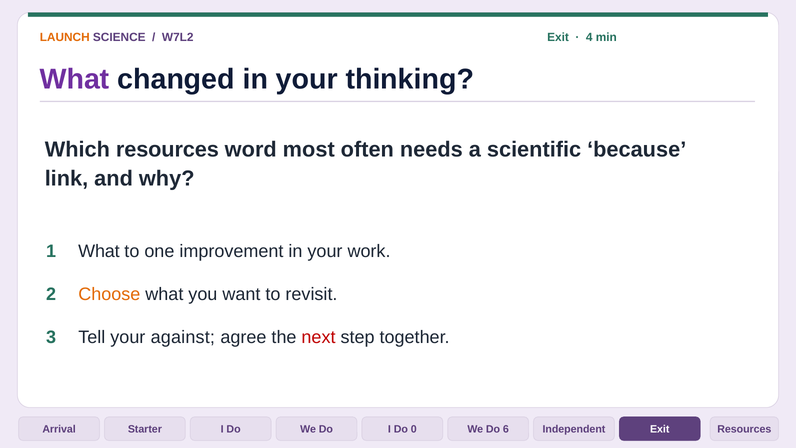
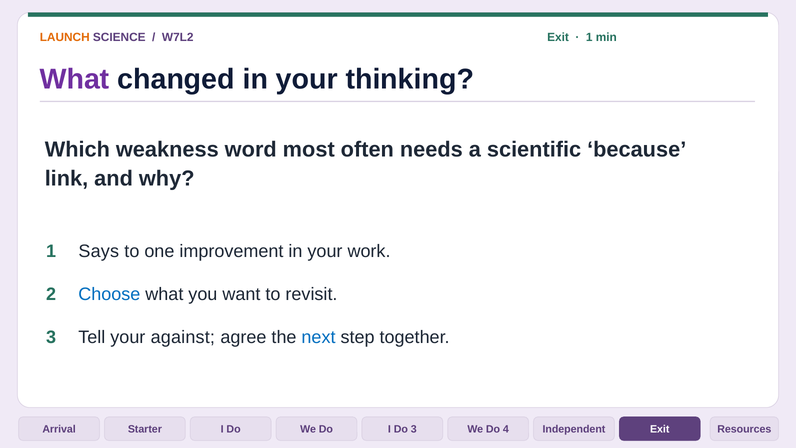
4 at (589, 37): 4 -> 1
Which resources: resources -> weakness
1 What: What -> Says
Choose colour: orange -> blue
next colour: red -> blue
Do 0: 0 -> 3
6: 6 -> 4
